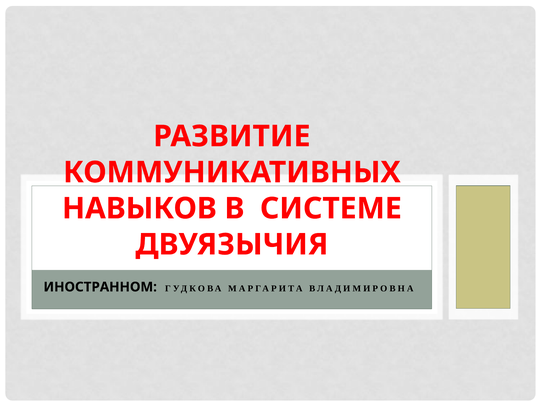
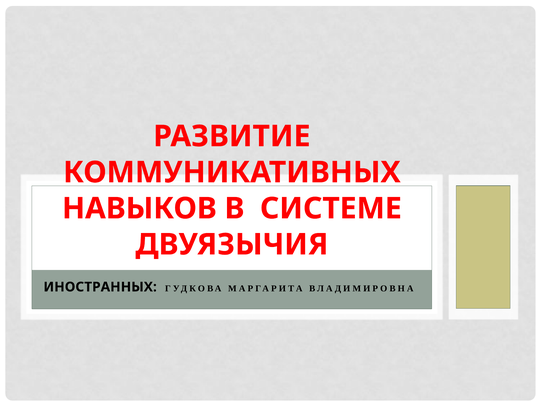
ИНОСТРАННОМ: ИНОСТРАННОМ -> ИНОСТРАННЫХ
